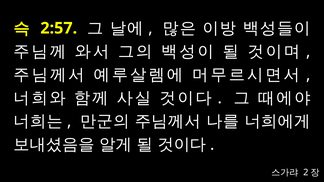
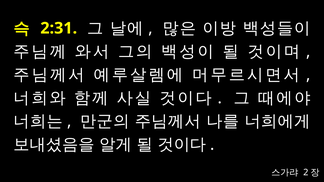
2:57: 2:57 -> 2:31
